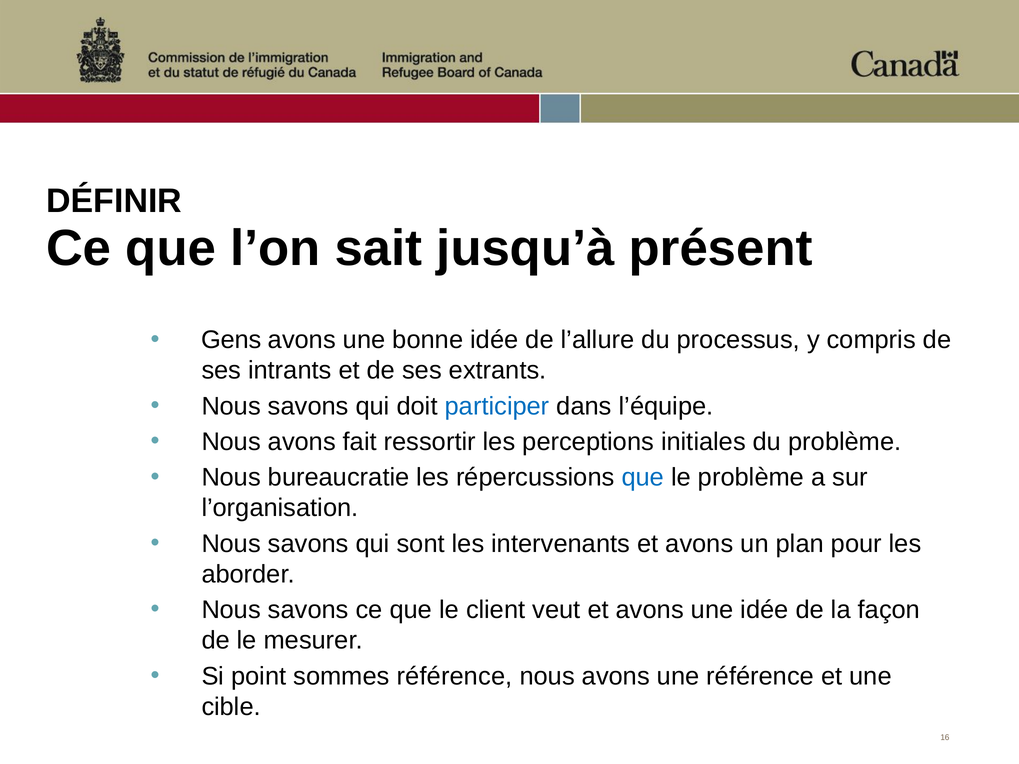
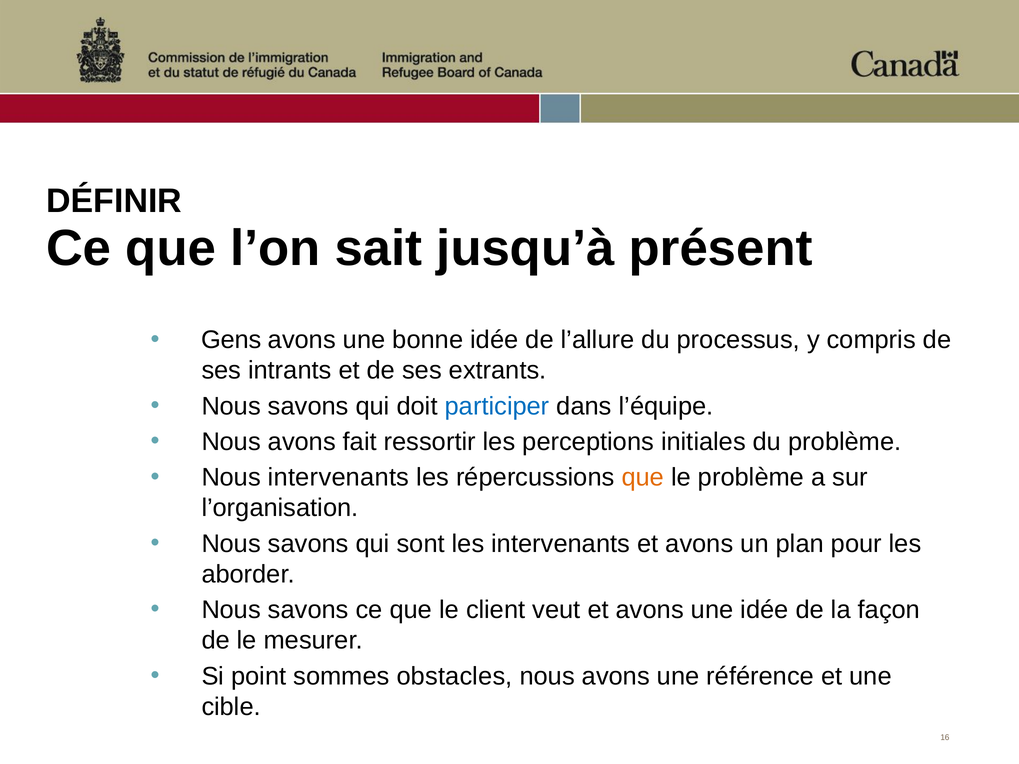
Nous bureaucratie: bureaucratie -> intervenants
que at (643, 478) colour: blue -> orange
sommes référence: référence -> obstacles
